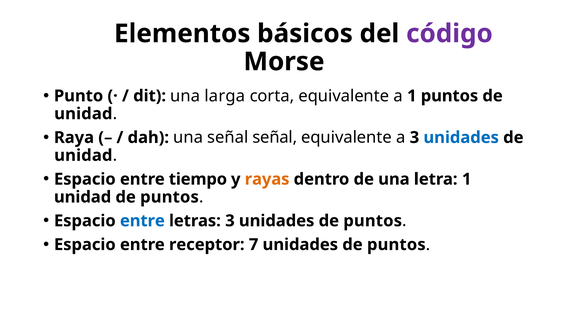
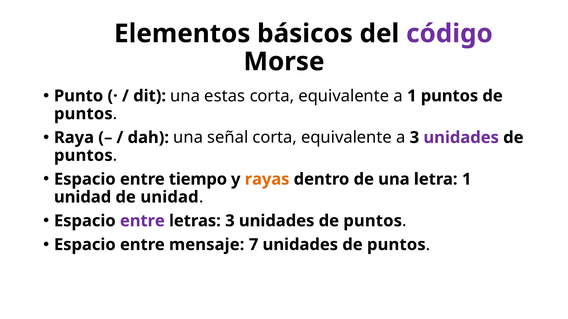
larga: larga -> estas
unidad at (83, 114): unidad -> puntos
señal señal: señal -> corta
unidades at (461, 138) colour: blue -> purple
unidad at (83, 156): unidad -> puntos
unidad de puntos: puntos -> unidad
entre at (142, 221) colour: blue -> purple
receptor: receptor -> mensaje
